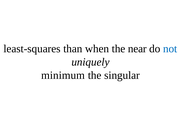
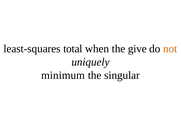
than: than -> total
near: near -> give
not colour: blue -> orange
